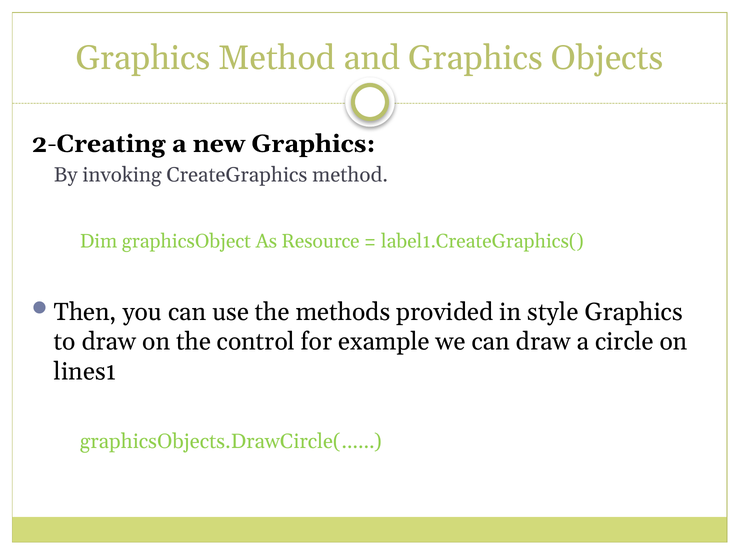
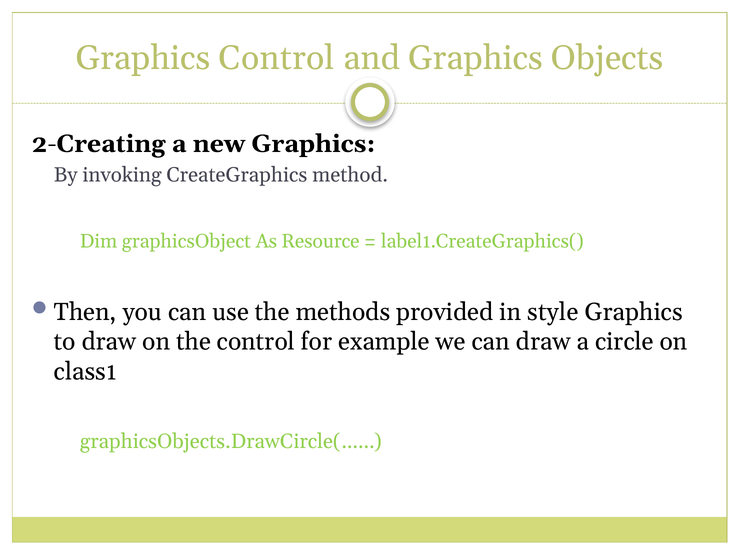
Graphics Method: Method -> Control
lines1: lines1 -> class1
